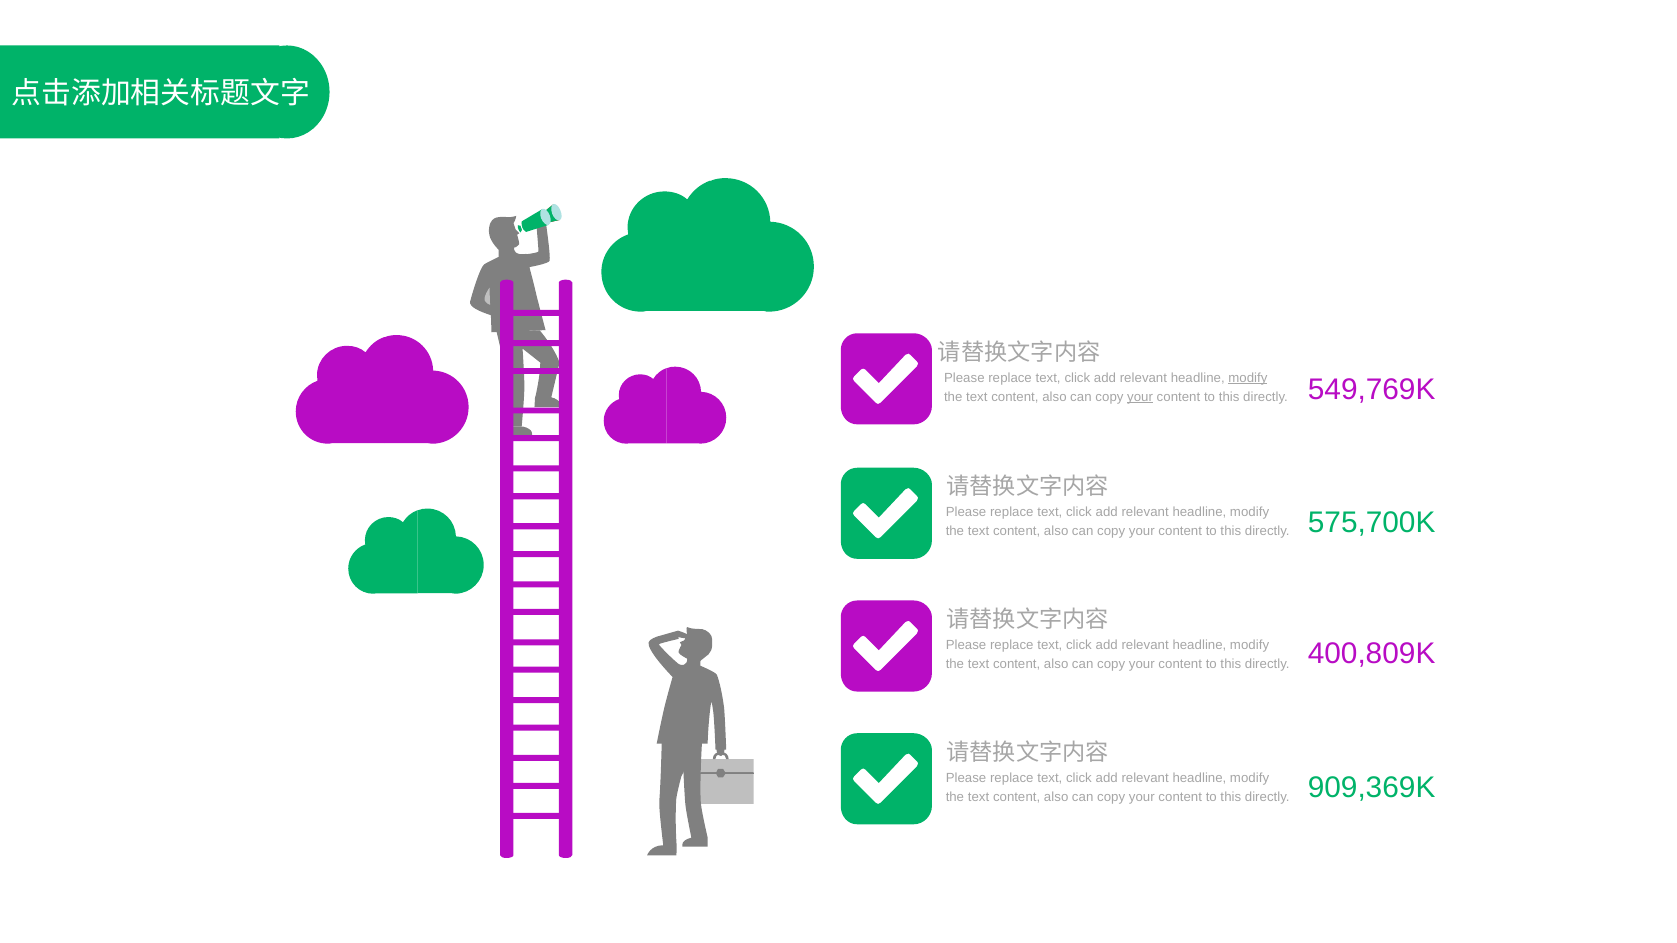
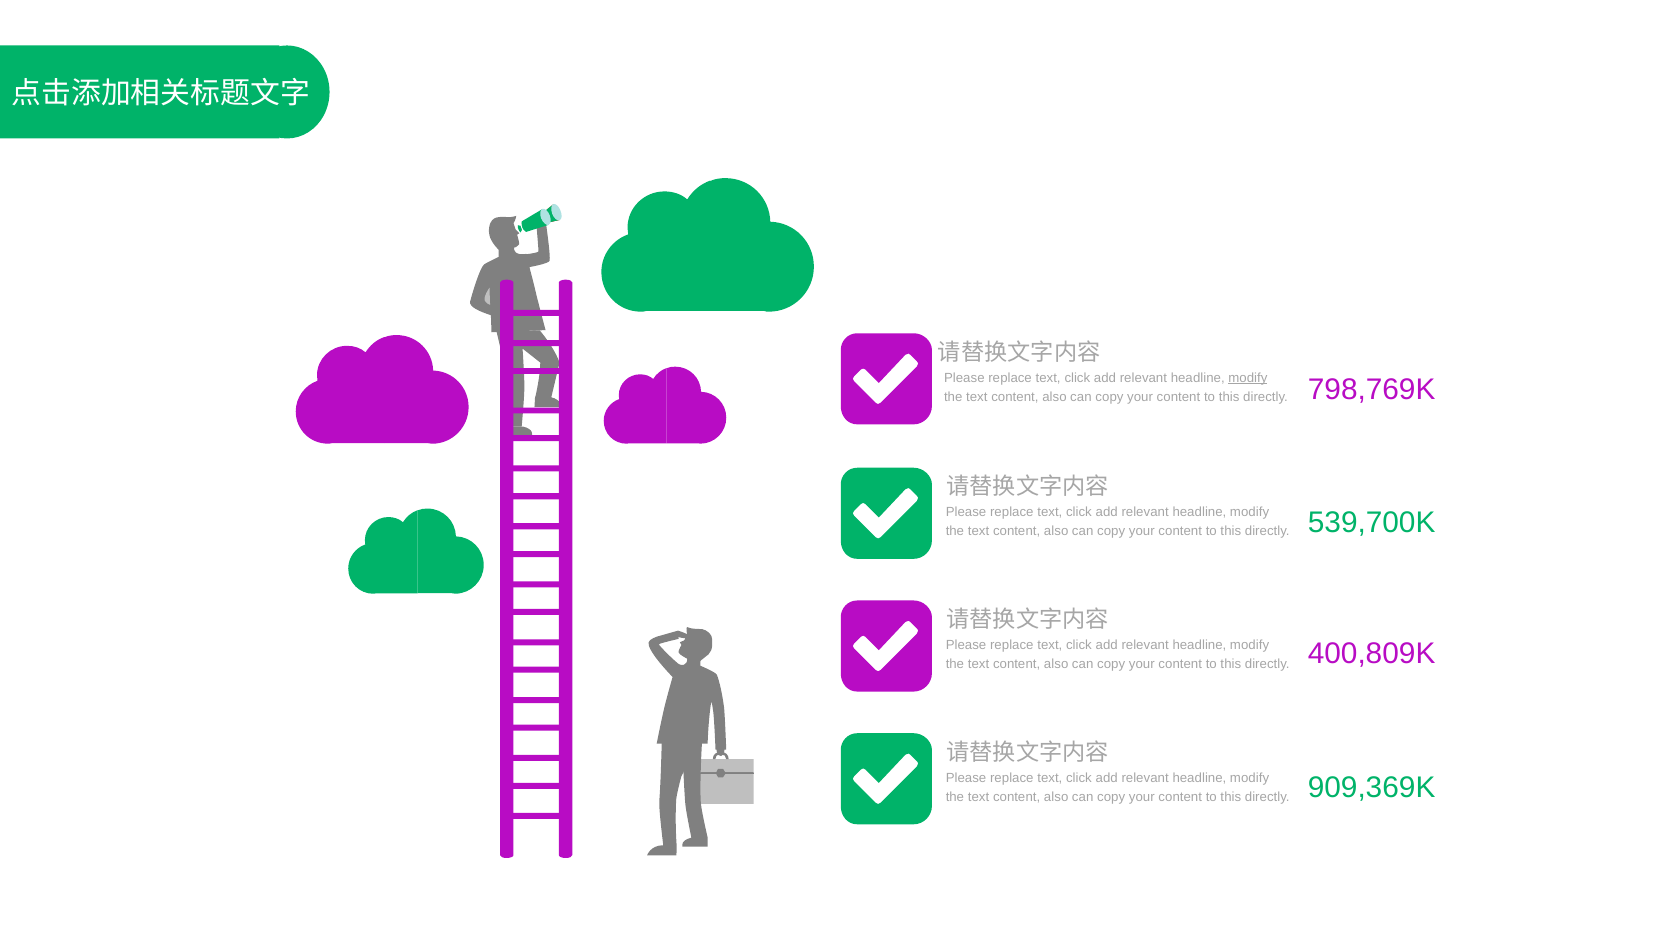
your at (1140, 397) underline: present -> none
549,769K: 549,769K -> 798,769K
575,700K: 575,700K -> 539,700K
